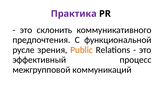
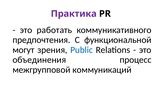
склонить: склонить -> работать
русле: русле -> могут
Public colour: orange -> blue
эффективный: эффективный -> объединения
